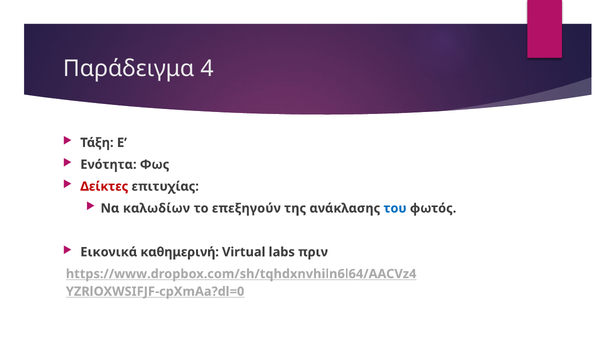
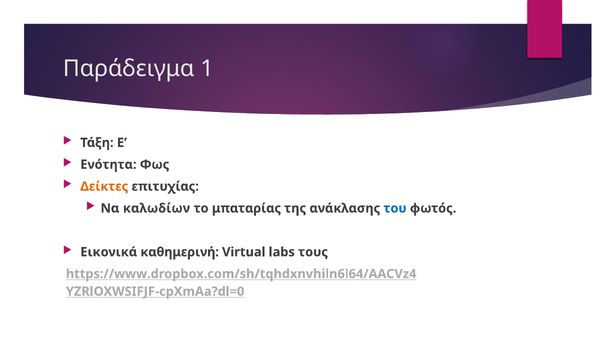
4: 4 -> 1
Δείκτες colour: red -> orange
επεξηγούν: επεξηγούν -> μπαταρίας
πριν: πριν -> τους
